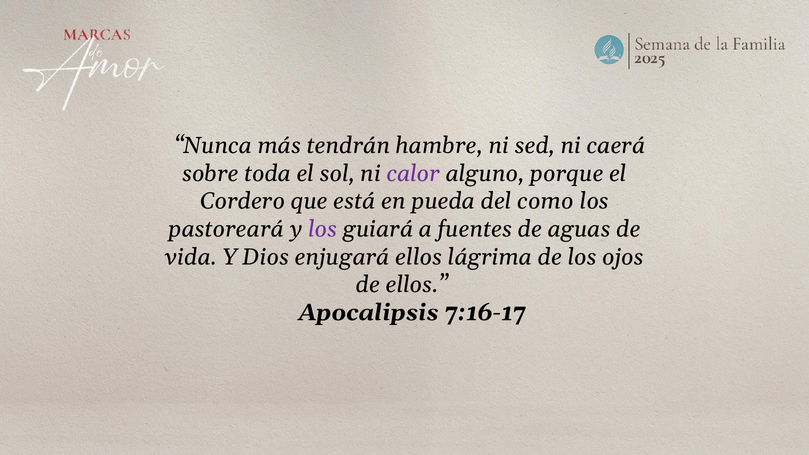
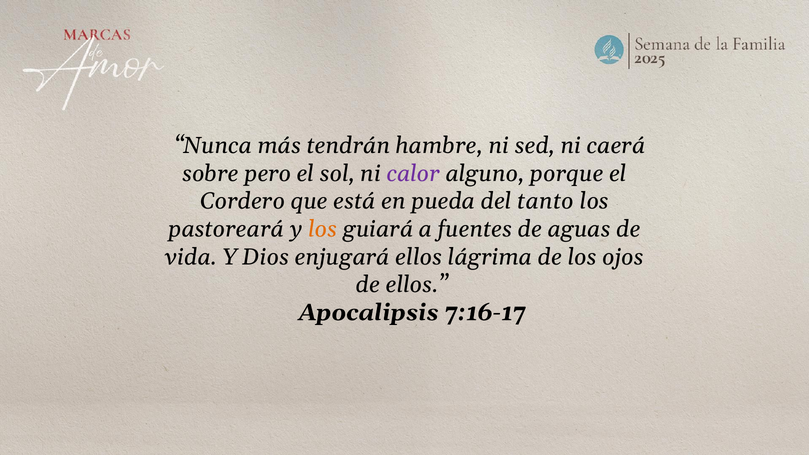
toda: toda -> pero
como: como -> tanto
los at (323, 229) colour: purple -> orange
